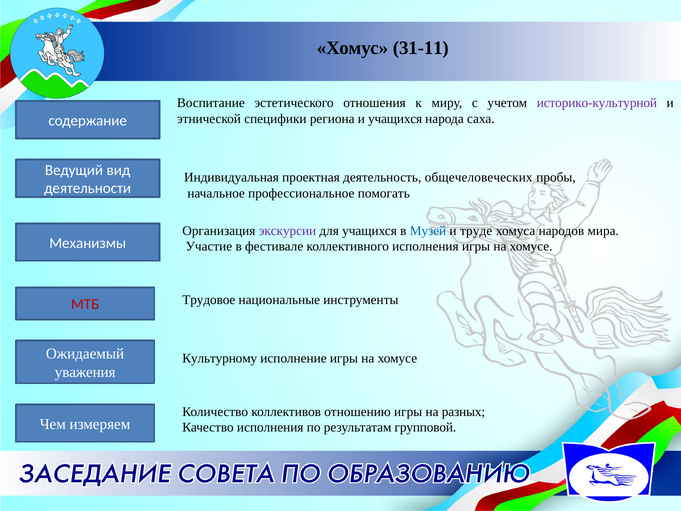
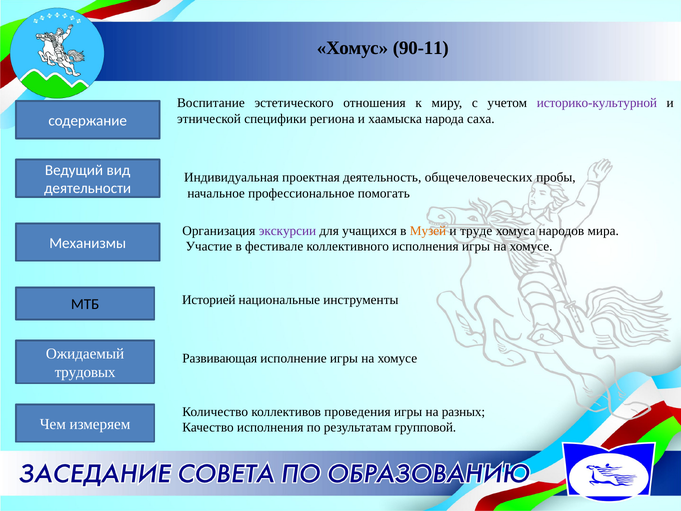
31-11: 31-11 -> 90-11
и учащихся: учащихся -> хаамыска
Музей colour: blue -> orange
Трудовое: Трудовое -> Историей
МТБ colour: red -> black
Культурному: Культурному -> Развивающая
уважения: уважения -> трудовых
отношению: отношению -> проведения
